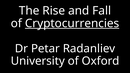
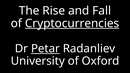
Petar underline: none -> present
